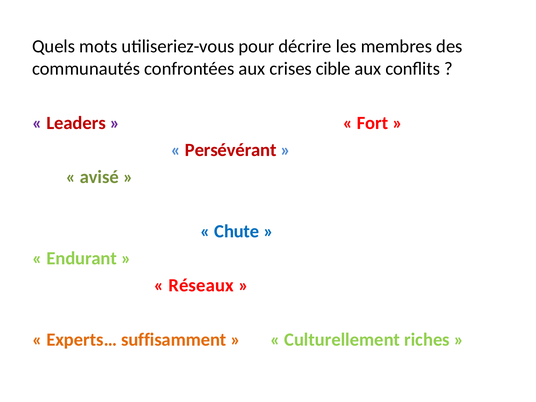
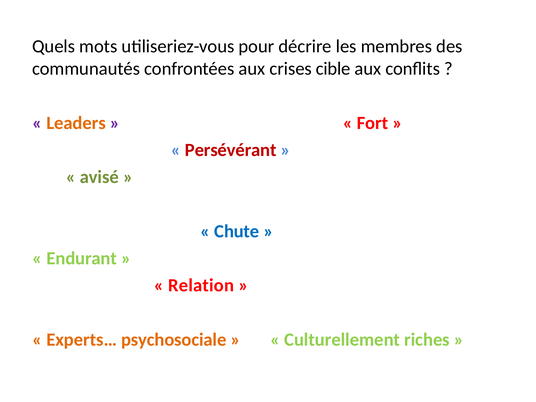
Leaders colour: red -> orange
Réseaux: Réseaux -> Relation
suffisamment: suffisamment -> psychosociale
